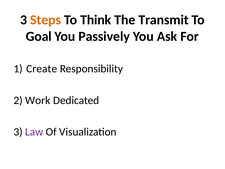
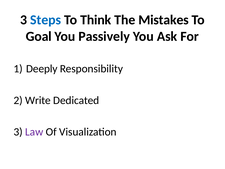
Steps colour: orange -> blue
Transmit: Transmit -> Mistakes
Create: Create -> Deeply
Work: Work -> Write
